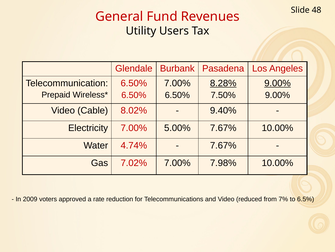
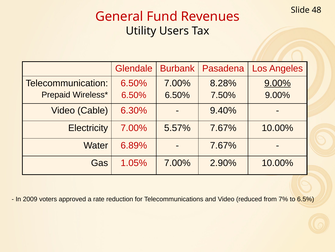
8.28% underline: present -> none
8.02%: 8.02% -> 6.30%
5.00%: 5.00% -> 5.57%
4.74%: 4.74% -> 6.89%
7.02%: 7.02% -> 1.05%
7.98%: 7.98% -> 2.90%
